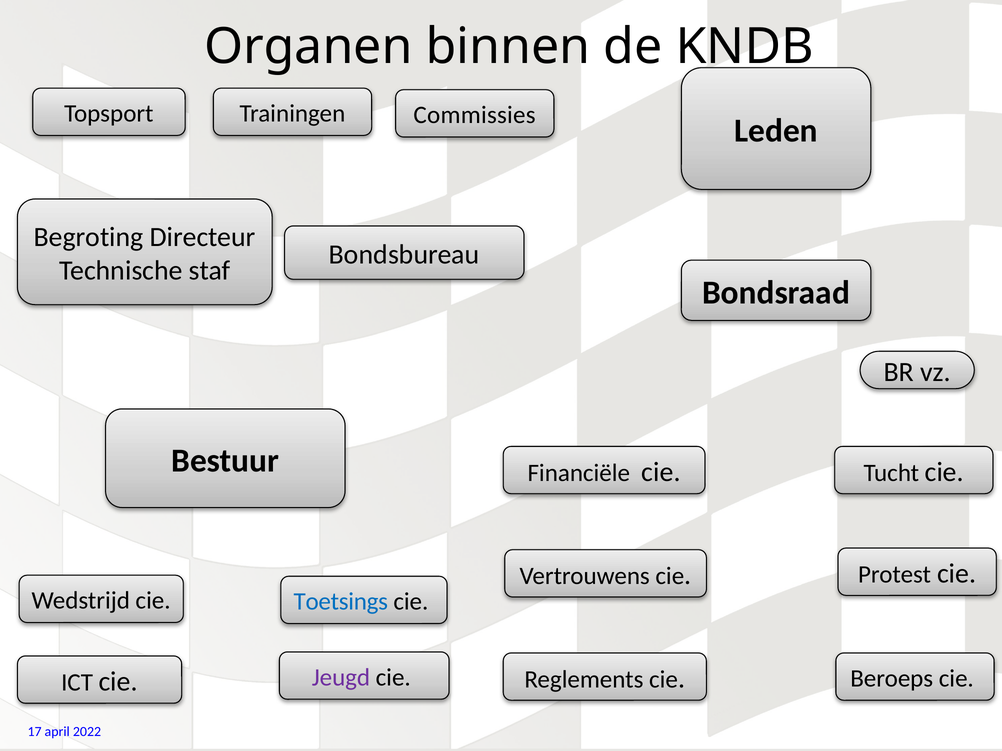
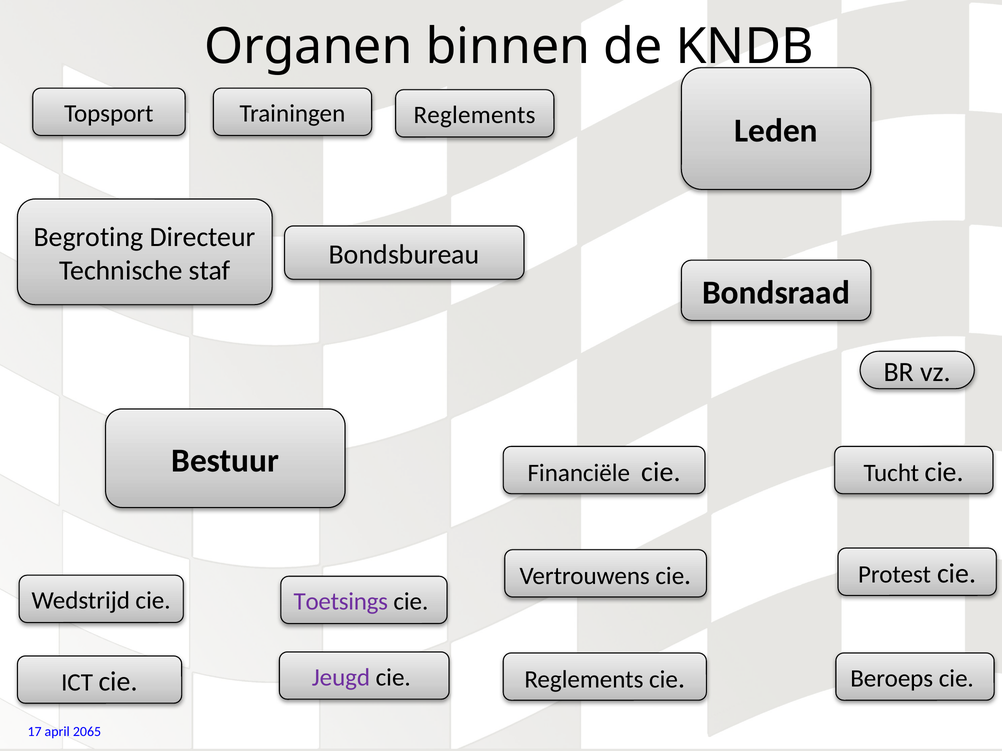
Commissies at (475, 115): Commissies -> Reglements
Toetsings colour: blue -> purple
2022: 2022 -> 2065
